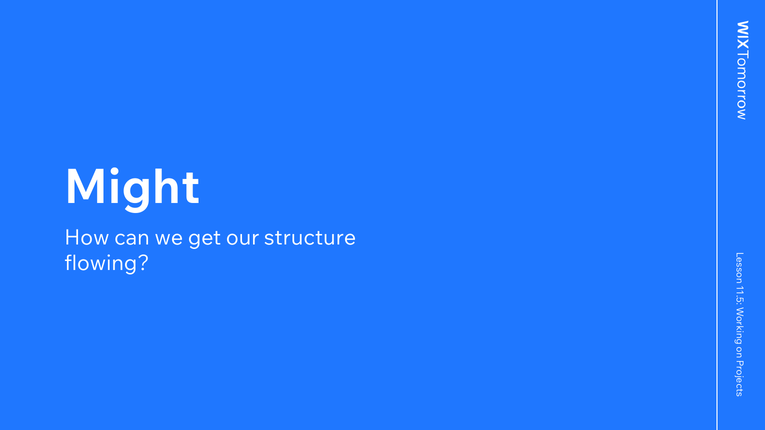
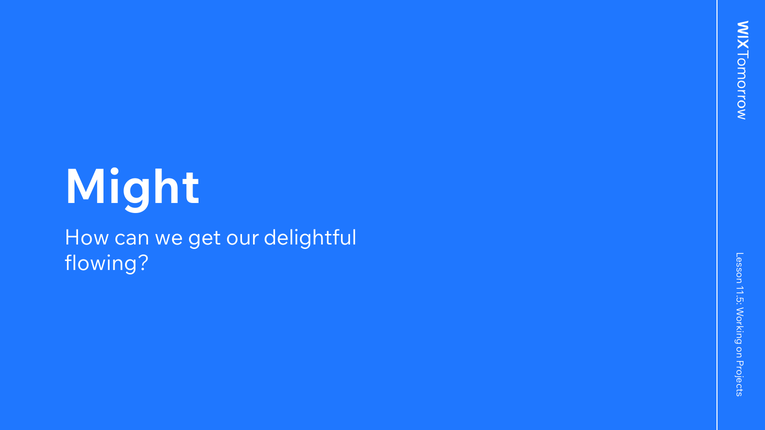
structure: structure -> delightful
